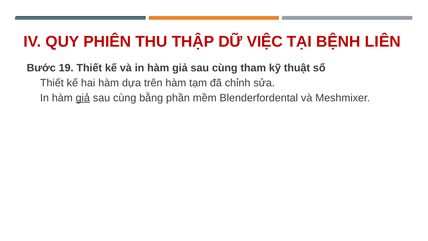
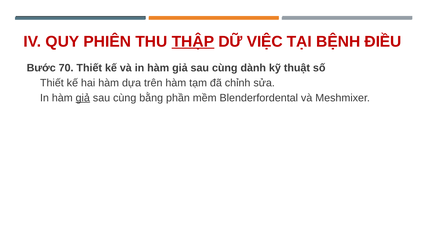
THẬP underline: none -> present
LIÊN: LIÊN -> ĐIỀU
19: 19 -> 70
tham: tham -> dành
